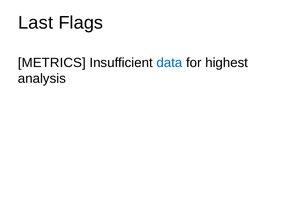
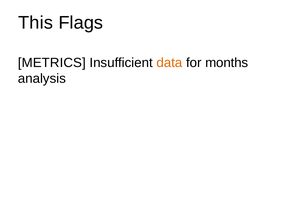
Last: Last -> This
data colour: blue -> orange
highest: highest -> months
